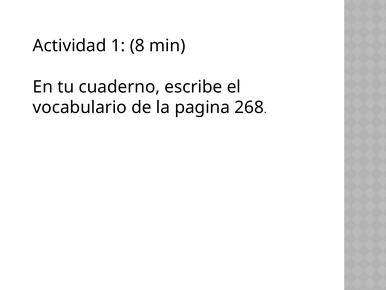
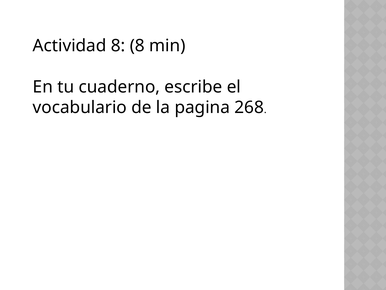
Actividad 1: 1 -> 8
